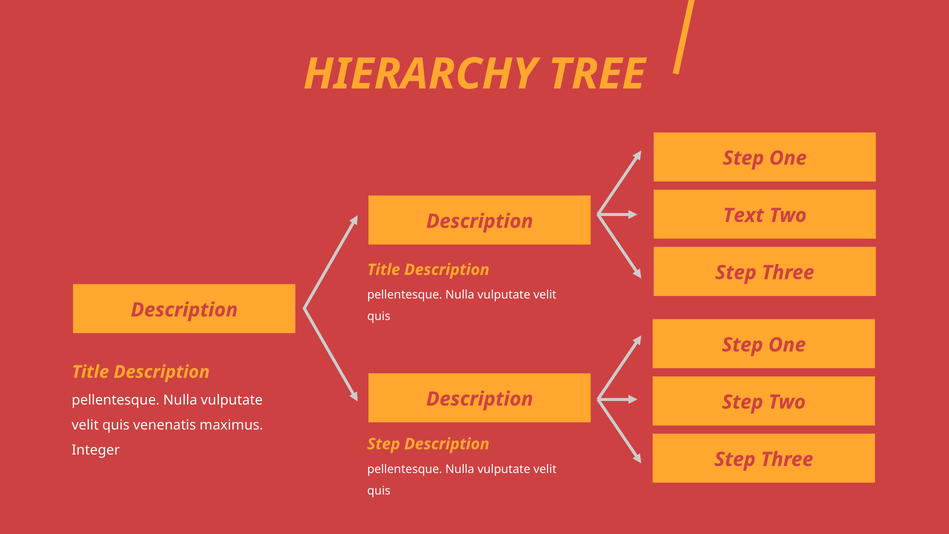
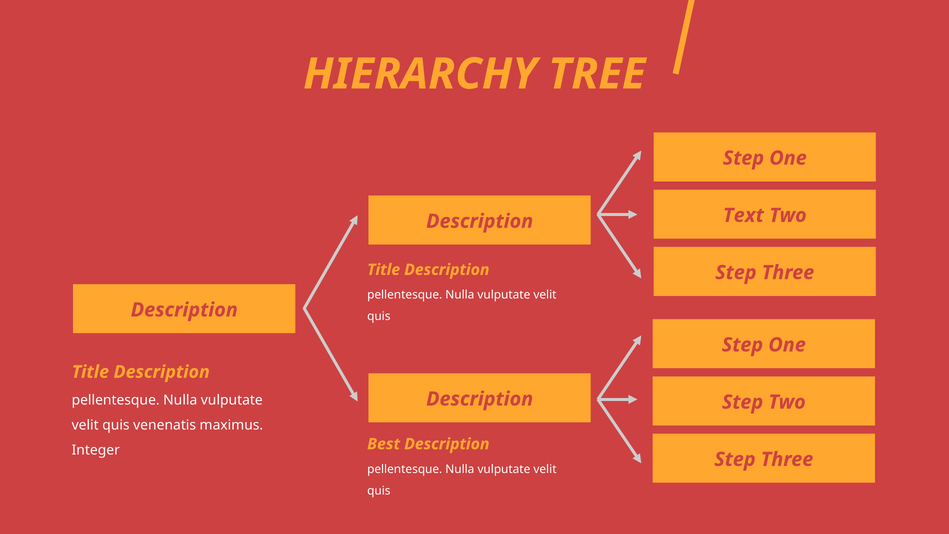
Step at (384, 444): Step -> Best
